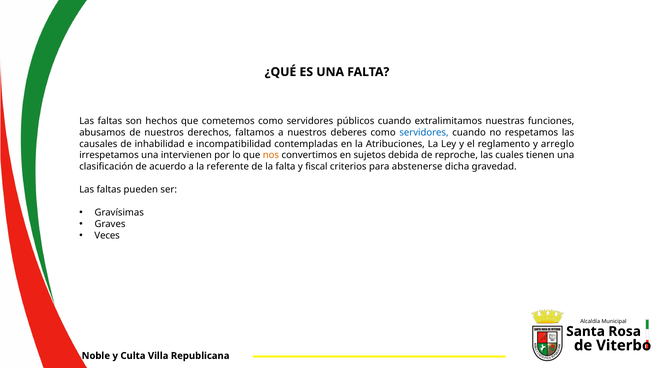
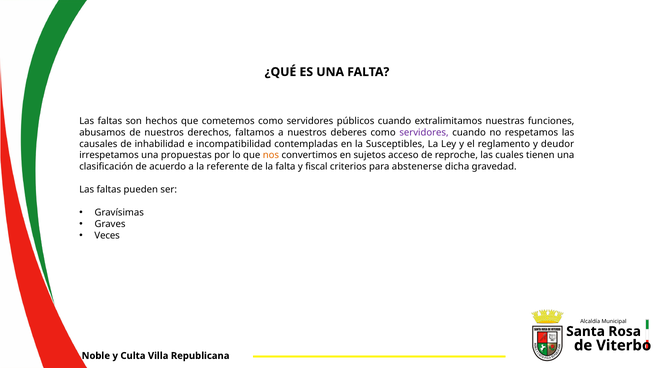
servidores at (424, 132) colour: blue -> purple
Atribuciones: Atribuciones -> Susceptibles
arreglo: arreglo -> deudor
intervienen: intervienen -> propuestas
debida: debida -> acceso
